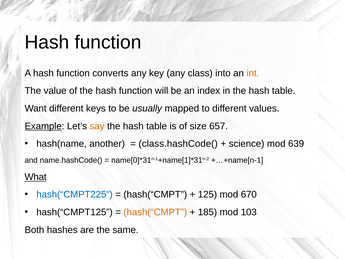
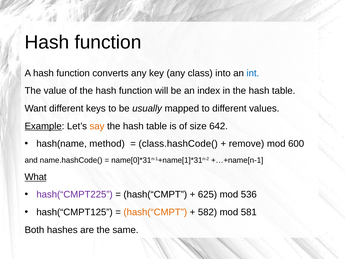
int colour: orange -> blue
657: 657 -> 642
another: another -> method
science: science -> remove
639: 639 -> 600
hash(“CMPT225 colour: blue -> purple
125: 125 -> 625
670: 670 -> 536
185: 185 -> 582
103: 103 -> 581
